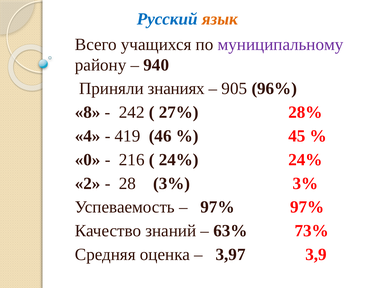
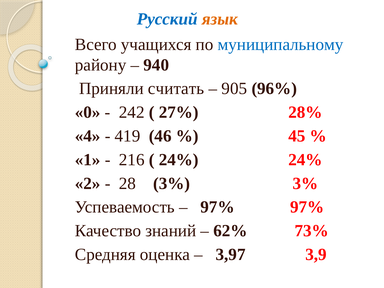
муниципальному colour: purple -> blue
знаниях: знаниях -> считать
8: 8 -> 0
0: 0 -> 1
63%: 63% -> 62%
